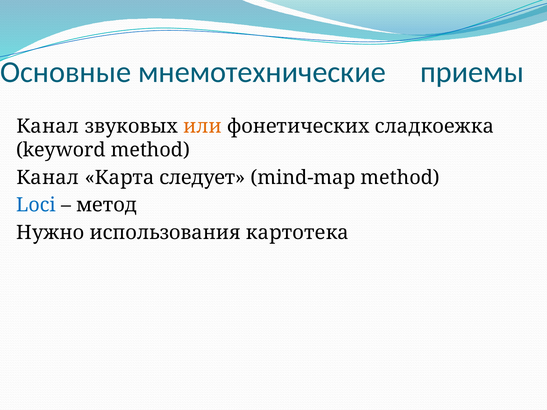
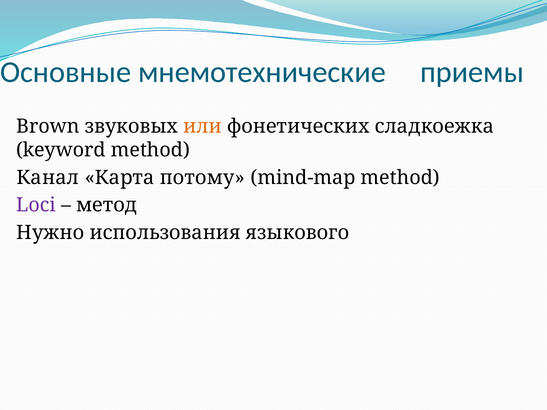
Канал at (48, 126): Канал -> Brown
следует: следует -> потому
Loci colour: blue -> purple
картотека: картотека -> языкового
